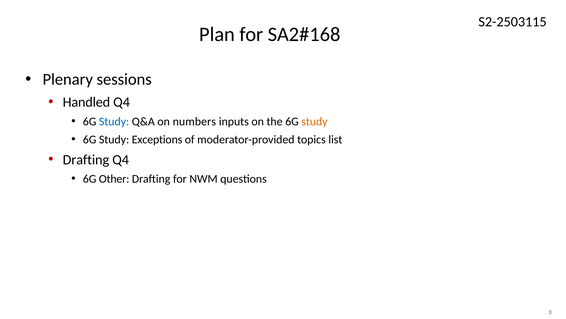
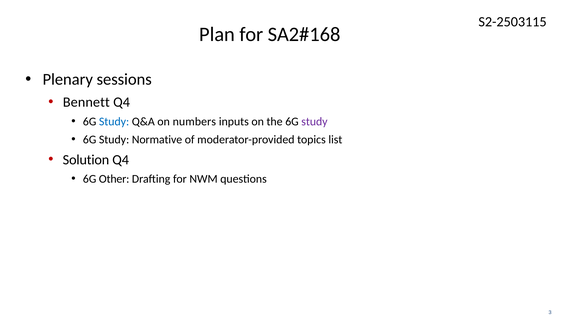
Handled: Handled -> Bennett
study at (314, 121) colour: orange -> purple
Exceptions: Exceptions -> Normative
Drafting at (86, 159): Drafting -> Solution
